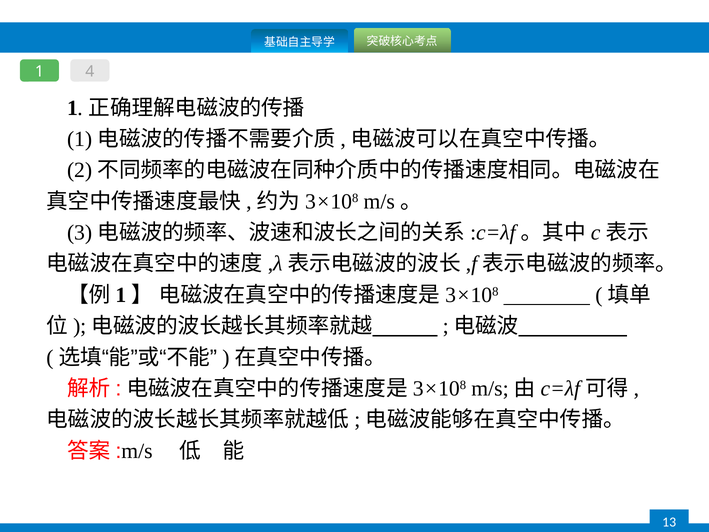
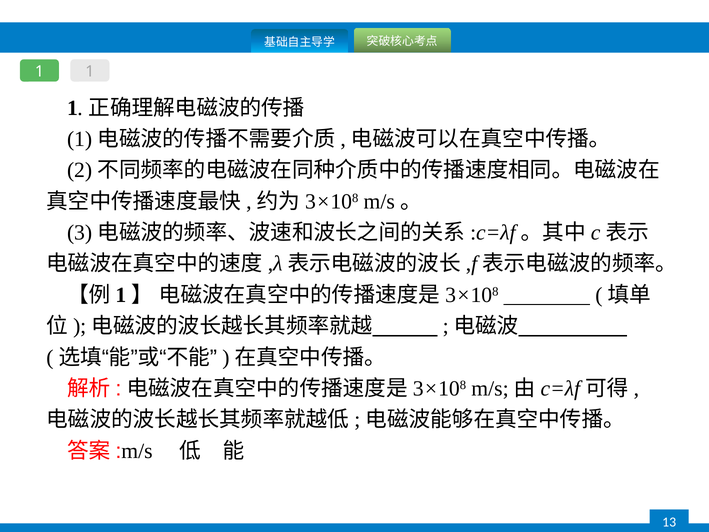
1 4: 4 -> 1
